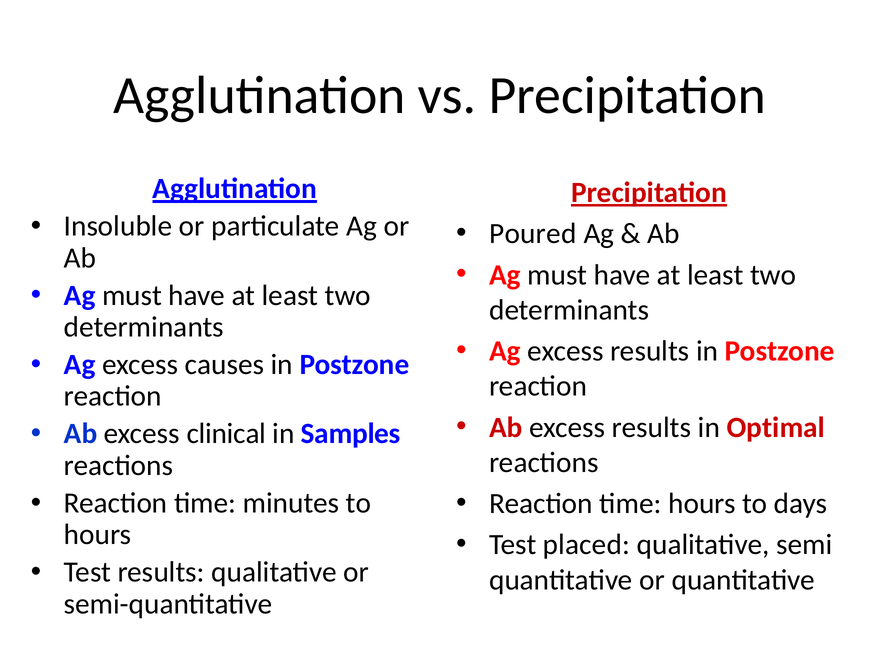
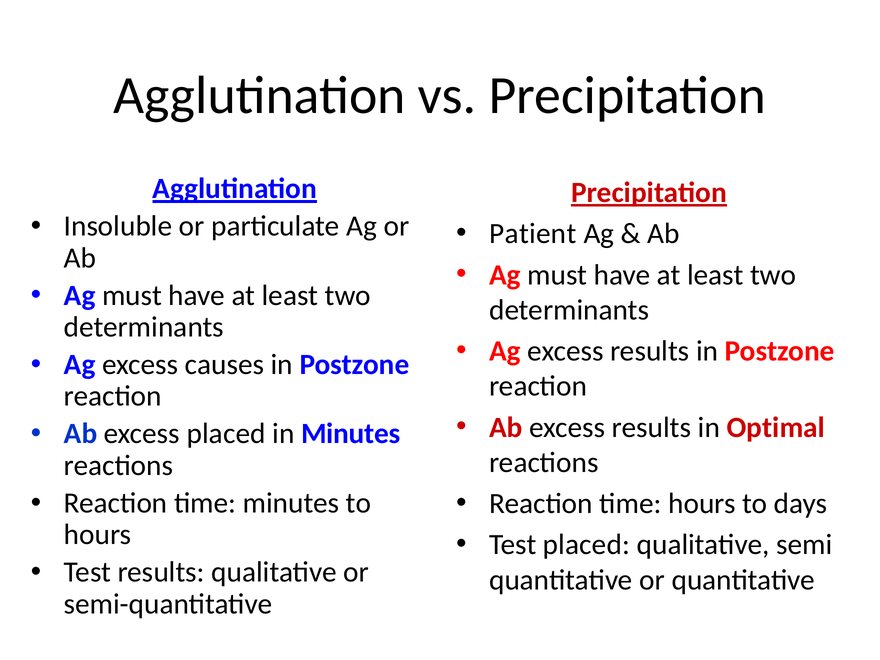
Poured: Poured -> Patient
excess clinical: clinical -> placed
in Samples: Samples -> Minutes
